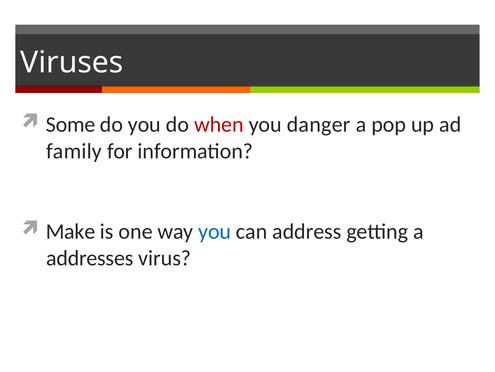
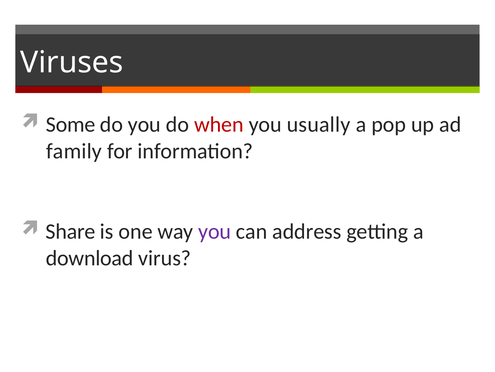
danger: danger -> usually
Make: Make -> Share
you at (215, 231) colour: blue -> purple
addresses: addresses -> download
